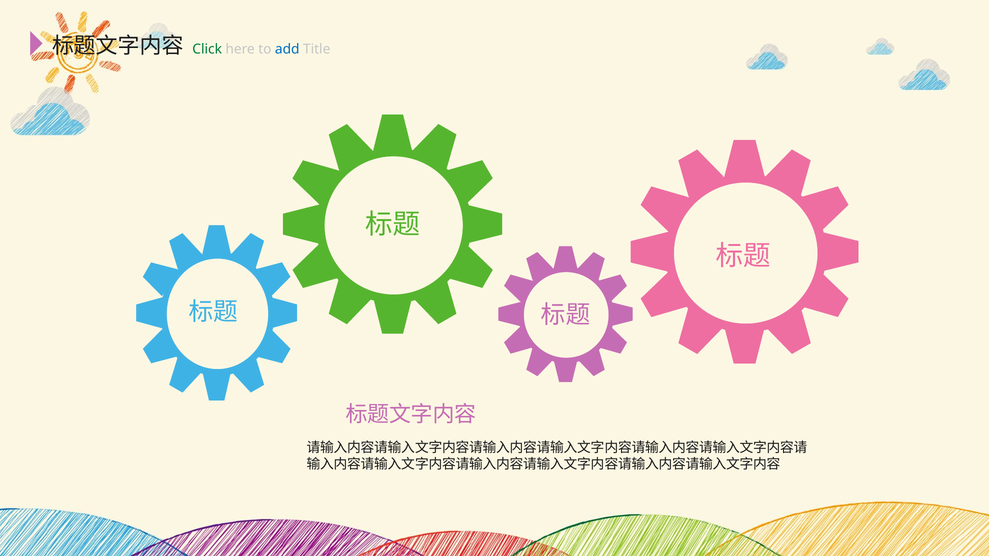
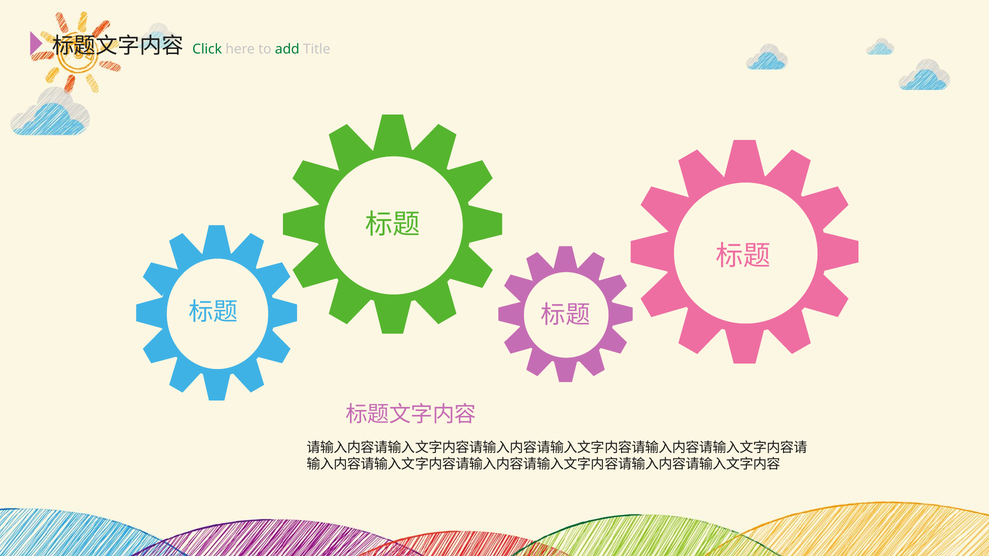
add colour: blue -> green
